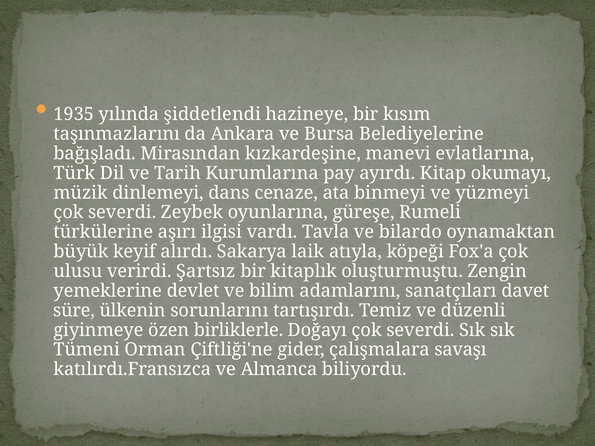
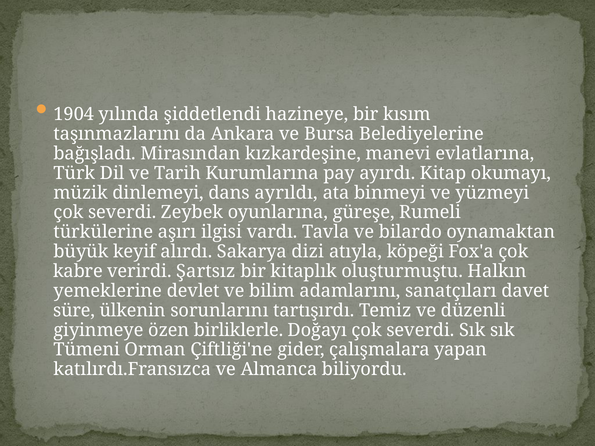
1935: 1935 -> 1904
cenaze: cenaze -> ayrıldı
laik: laik -> dizi
ulusu: ulusu -> kabre
Zengin: Zengin -> Halkın
savaşı: savaşı -> yapan
